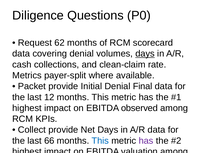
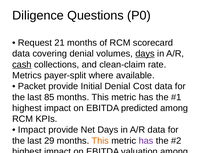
62: 62 -> 21
cash at (22, 65) underline: none -> present
Denial Final: Final -> Cost
12: 12 -> 85
observed: observed -> predicted
Collect at (32, 130): Collect -> Impact
66: 66 -> 29
This at (100, 141) colour: blue -> orange
